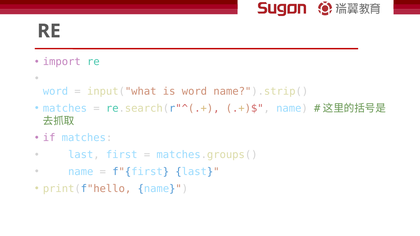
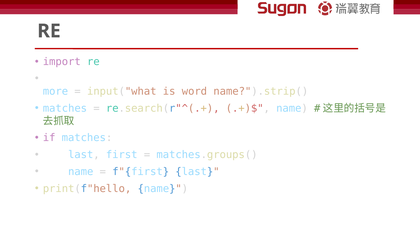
word at (55, 91): word -> more
